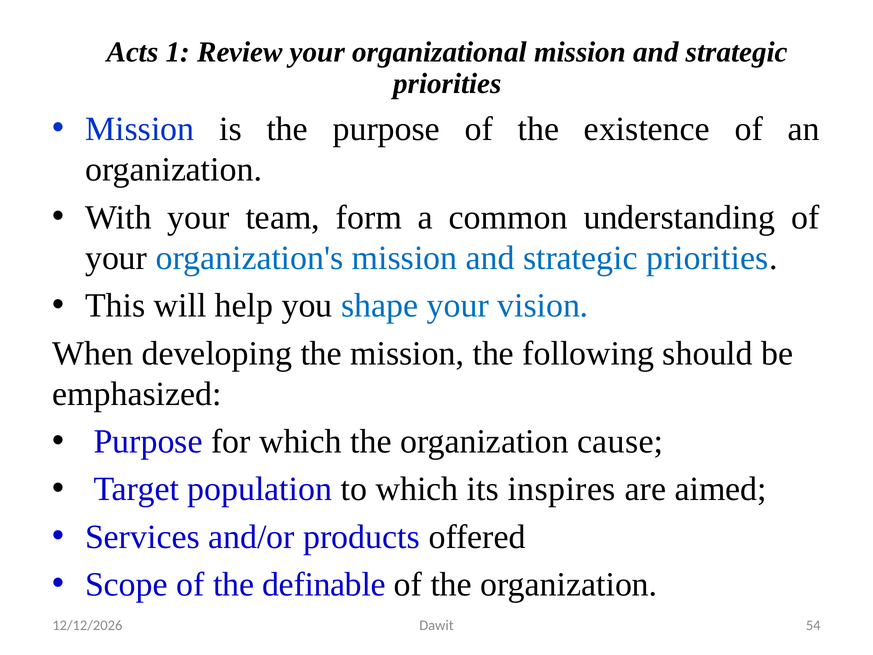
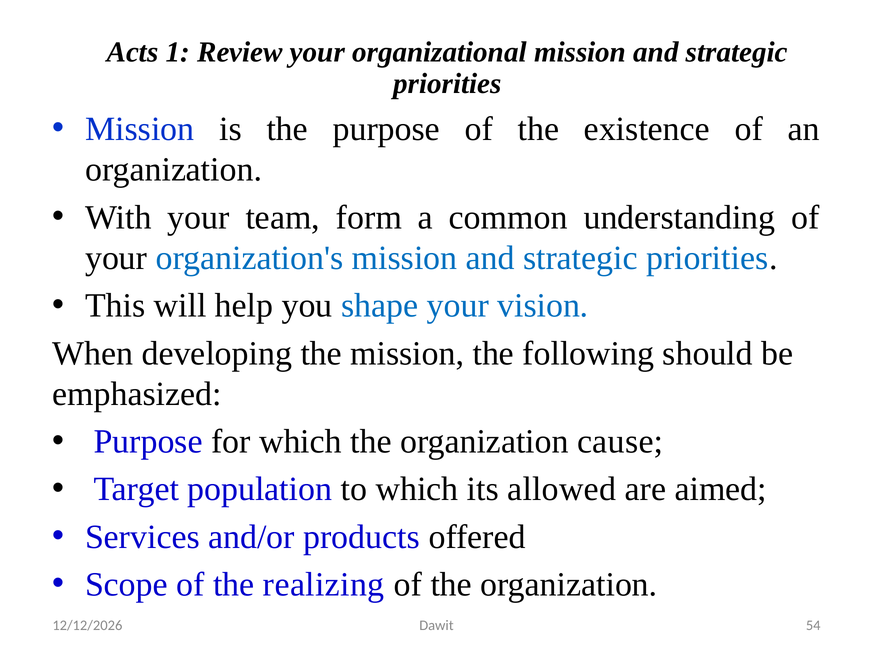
inspires: inspires -> allowed
definable: definable -> realizing
